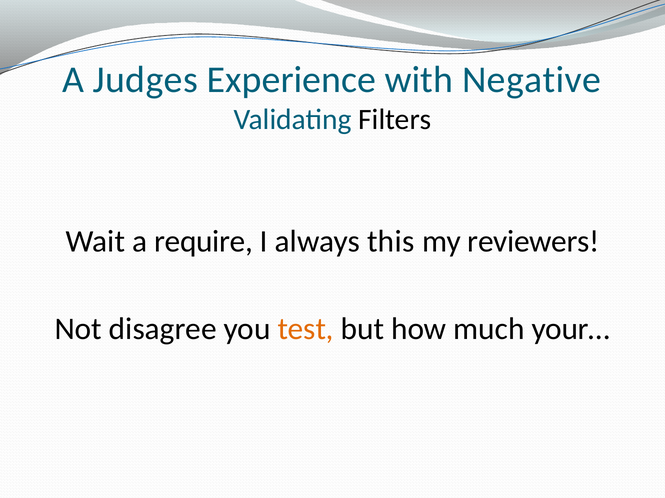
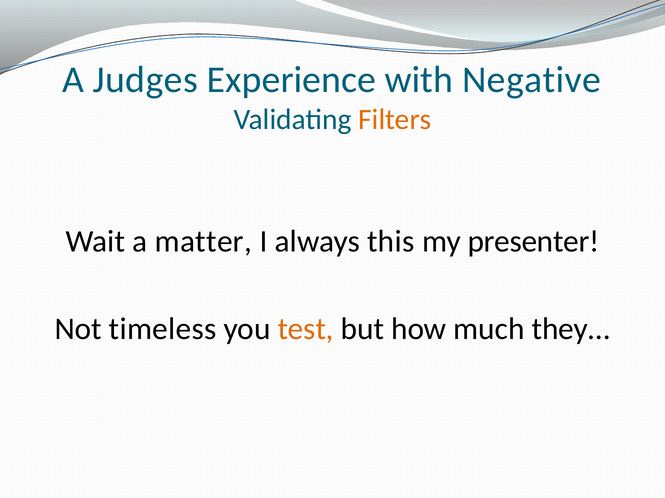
Filters colour: black -> orange
require: require -> matter
reviewers: reviewers -> presenter
disagree: disagree -> timeless
your…: your… -> they…
